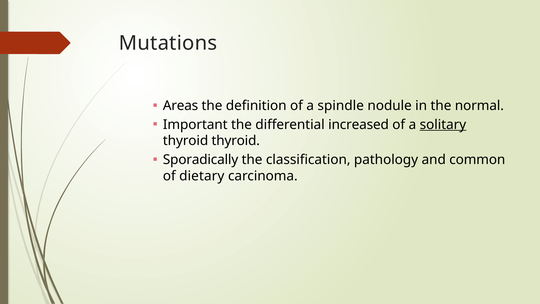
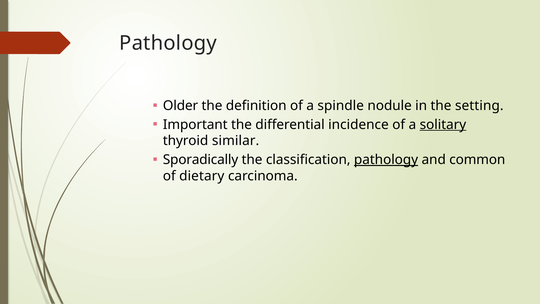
Mutations at (168, 43): Mutations -> Pathology
Areas: Areas -> Older
normal: normal -> setting
increased: increased -> incidence
thyroid thyroid: thyroid -> similar
pathology at (386, 160) underline: none -> present
